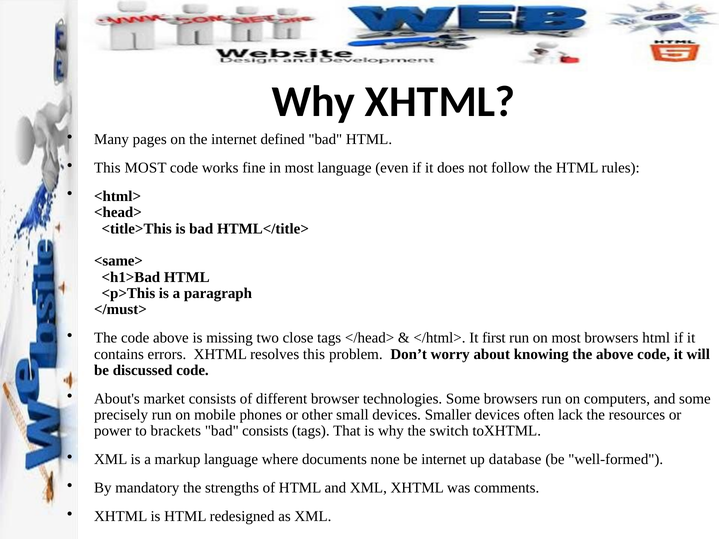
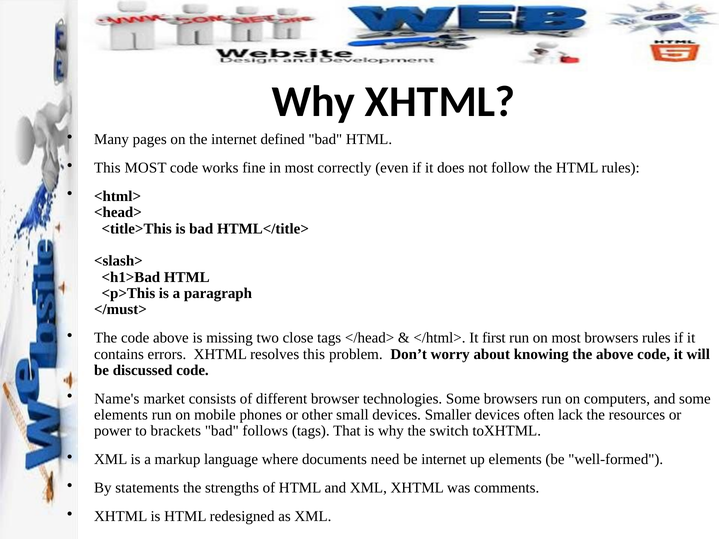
most language: language -> correctly
<same>: <same> -> <slash>
browsers html: html -> rules
About's: About's -> Name's
precisely at (121, 415): precisely -> elements
bad consists: consists -> follows
none: none -> need
up database: database -> elements
mandatory: mandatory -> statements
